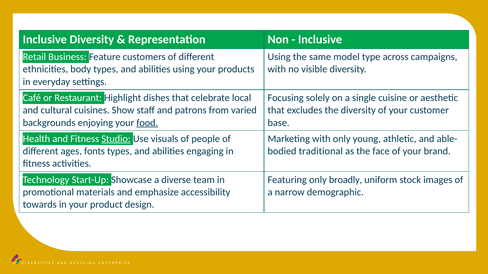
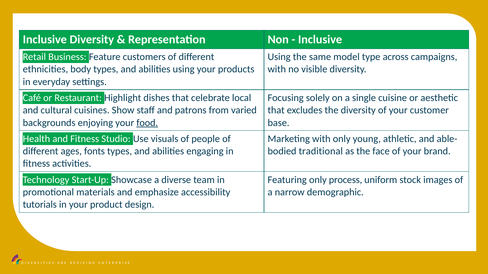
Studio underline: present -> none
broadly: broadly -> process
towards: towards -> tutorials
